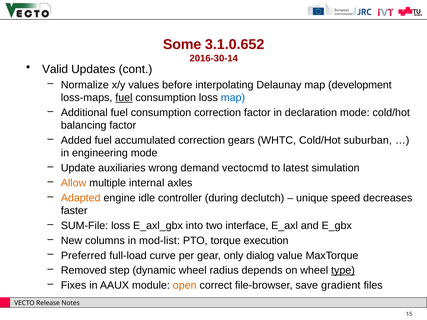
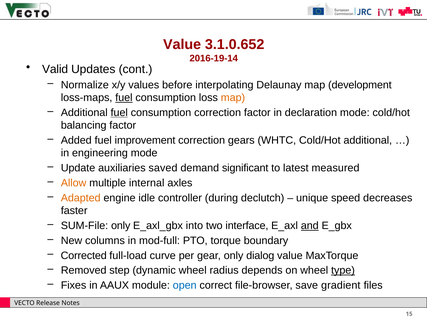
Some at (182, 45): Some -> Value
2016-30-14: 2016-30-14 -> 2016-19-14
map at (233, 98) colour: blue -> orange
fuel at (119, 113) underline: none -> present
accumulated: accumulated -> improvement
Cold/Hot suburban: suburban -> additional
wrong: wrong -> saved
vectocmd: vectocmd -> significant
simulation: simulation -> measured
SUM-File loss: loss -> only
and underline: none -> present
mod-list: mod-list -> mod-full
execution: execution -> boundary
Preferred: Preferred -> Corrected
open colour: orange -> blue
